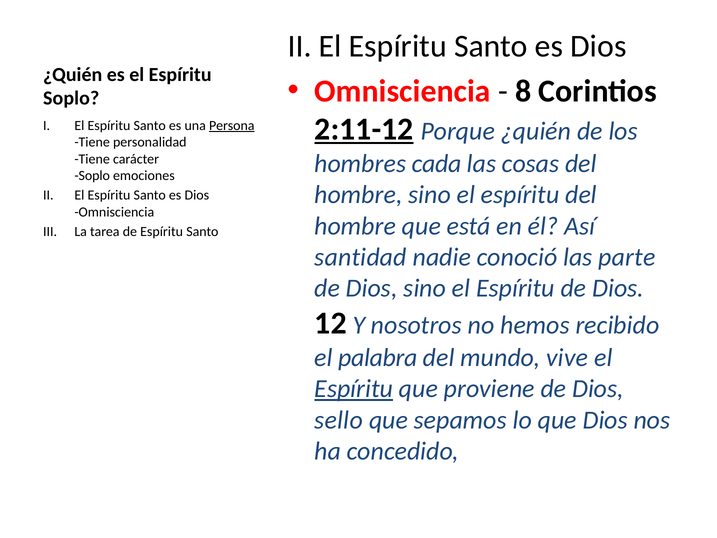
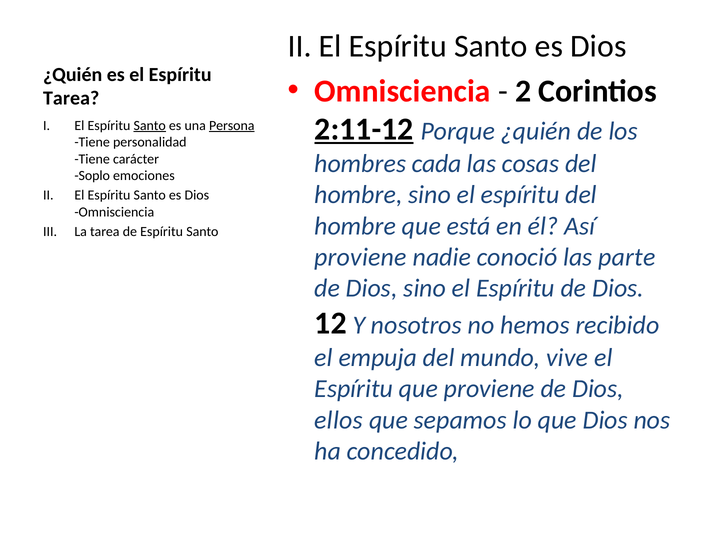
8: 8 -> 2
Soplo at (71, 98): Soplo -> Tarea
Santo at (150, 125) underline: none -> present
santidad at (361, 257): santidad -> proviene
palabra: palabra -> empuja
Espíritu at (354, 389) underline: present -> none
sello: sello -> ellos
